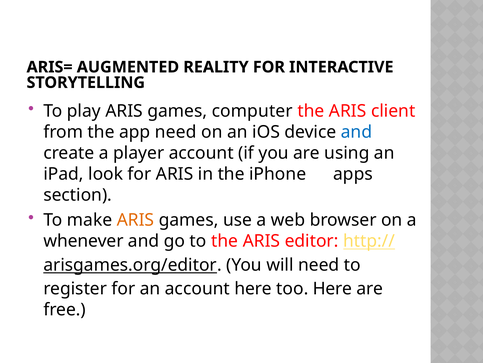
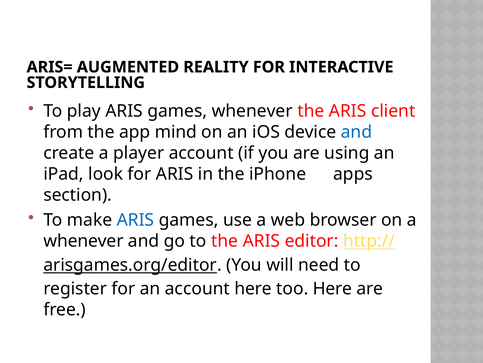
games computer: computer -> whenever
app need: need -> mind
ARIS at (135, 220) colour: orange -> blue
